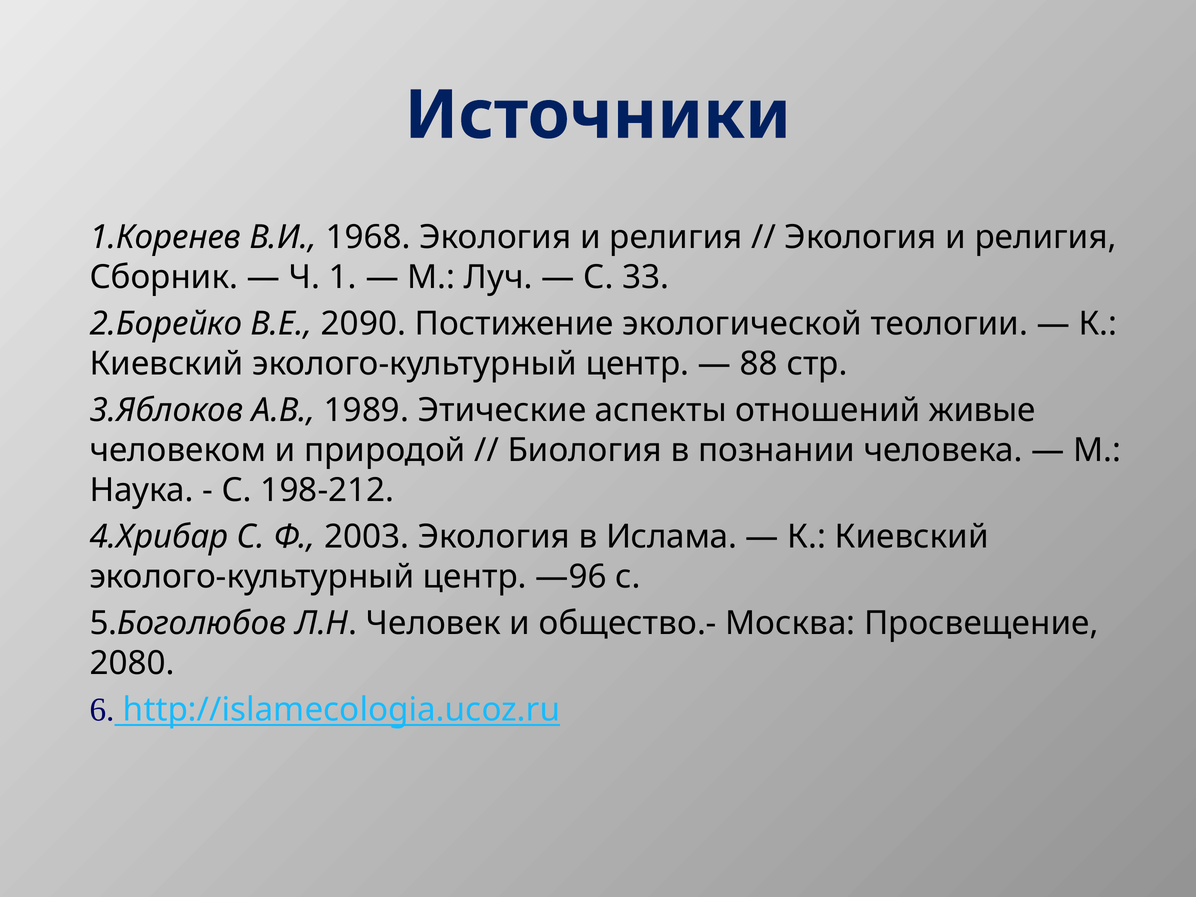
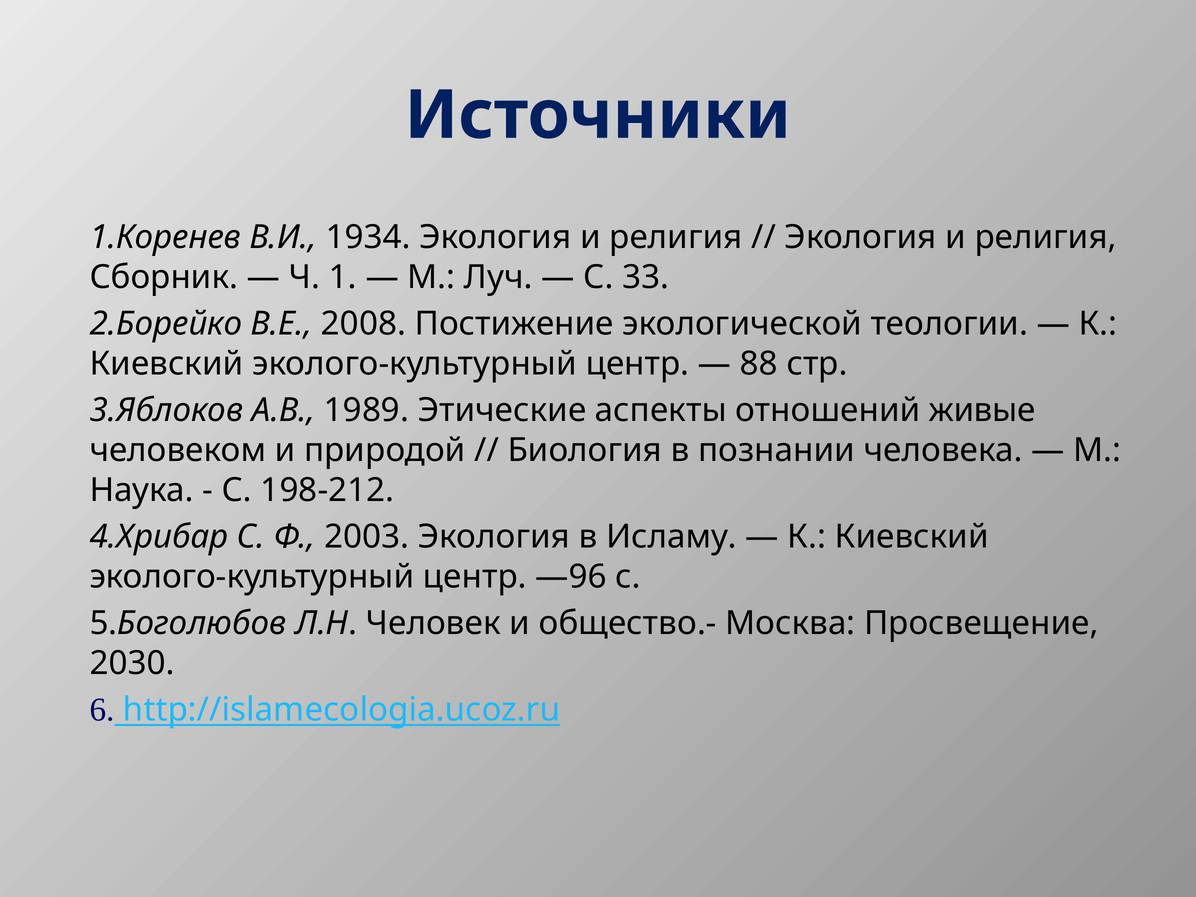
1968: 1968 -> 1934
2090: 2090 -> 2008
Ислама: Ислама -> Исламу
2080: 2080 -> 2030
